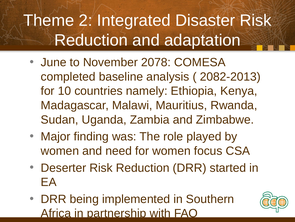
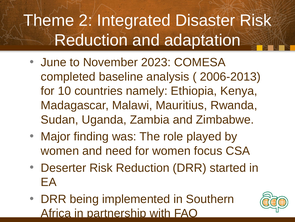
2078: 2078 -> 2023
2082-2013: 2082-2013 -> 2006-2013
